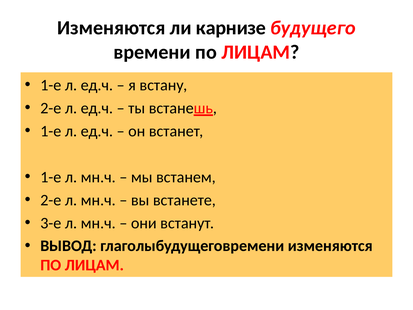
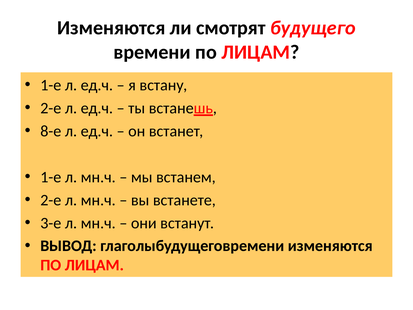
карнизе: карнизе -> смотрят
1-е at (51, 131): 1-е -> 8-е
